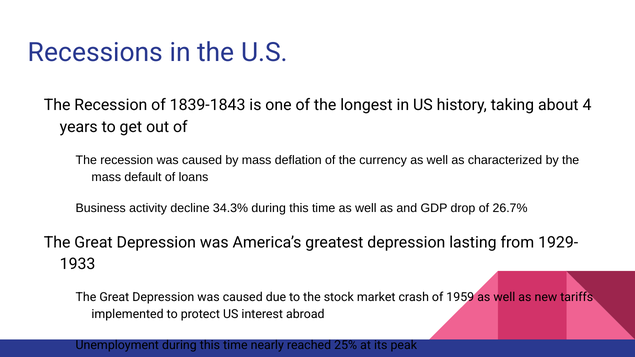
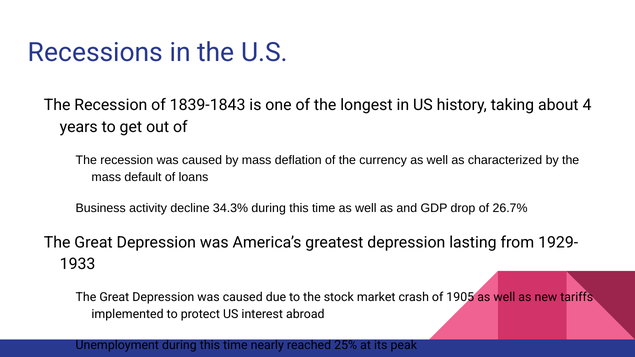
1959: 1959 -> 1905
